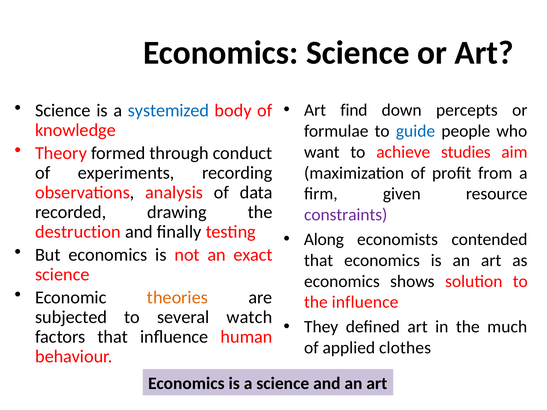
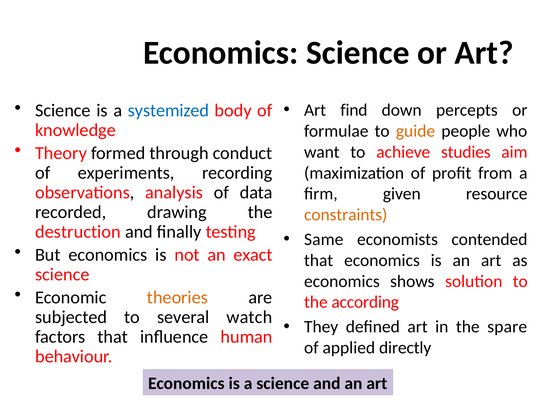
guide colour: blue -> orange
constraints colour: purple -> orange
Along: Along -> Same
the influence: influence -> according
much: much -> spare
clothes: clothes -> directly
